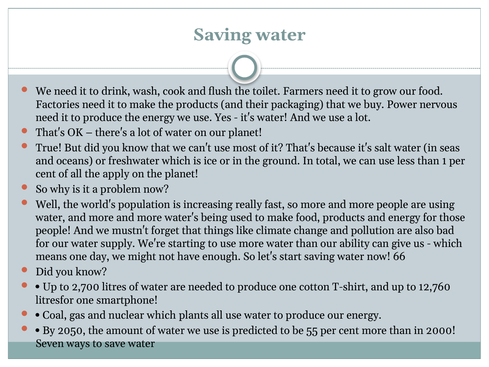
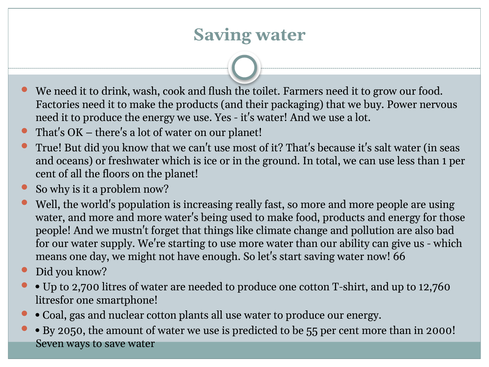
apply: apply -> floors
nuclear which: which -> cotton
